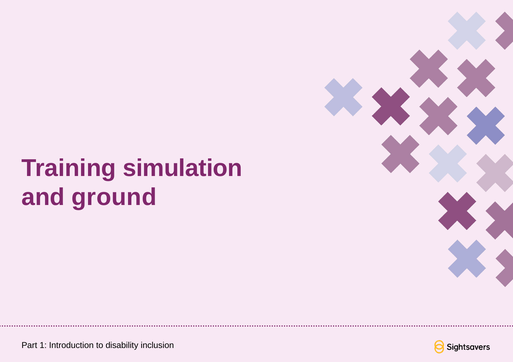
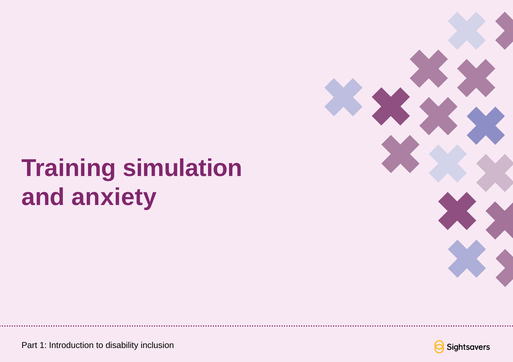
ground: ground -> anxiety
